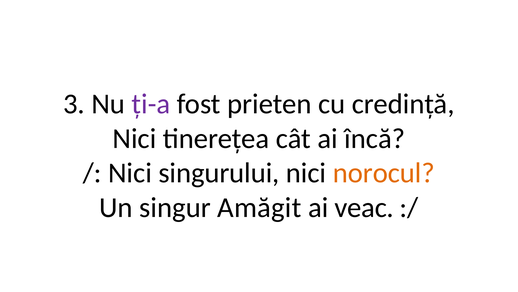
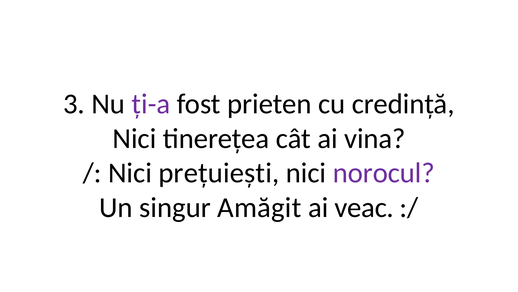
încă: încă -> vina
singurului: singurului -> prețuiești
norocul colour: orange -> purple
